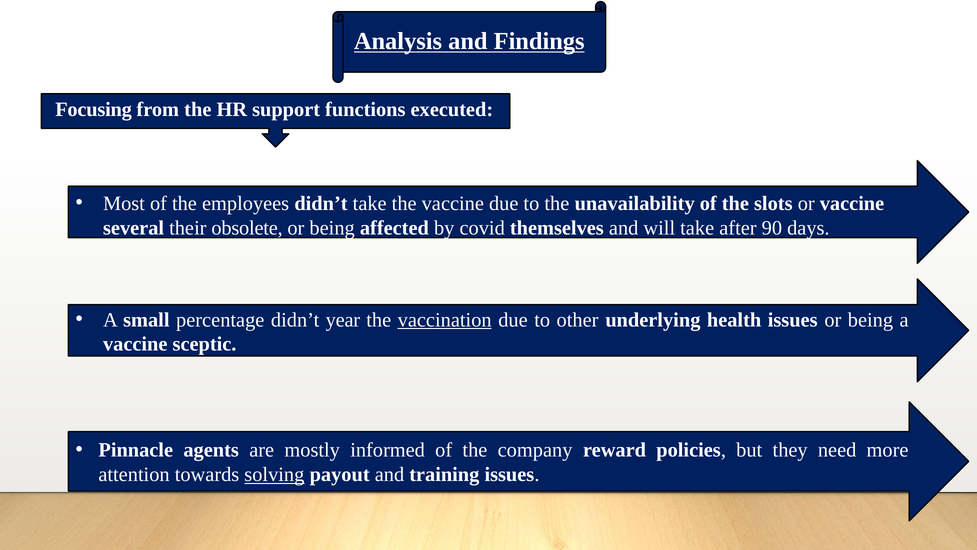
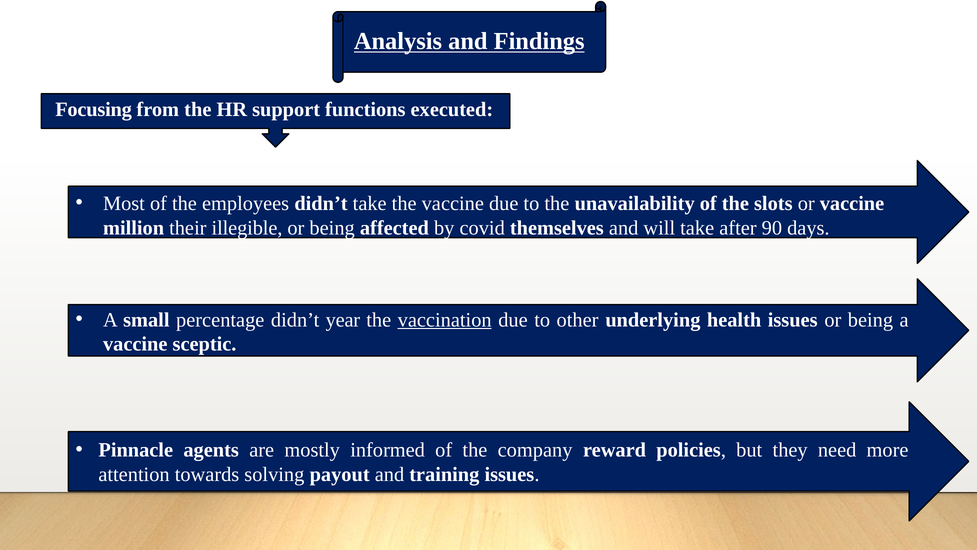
several: several -> million
obsolete: obsolete -> illegible
solving underline: present -> none
